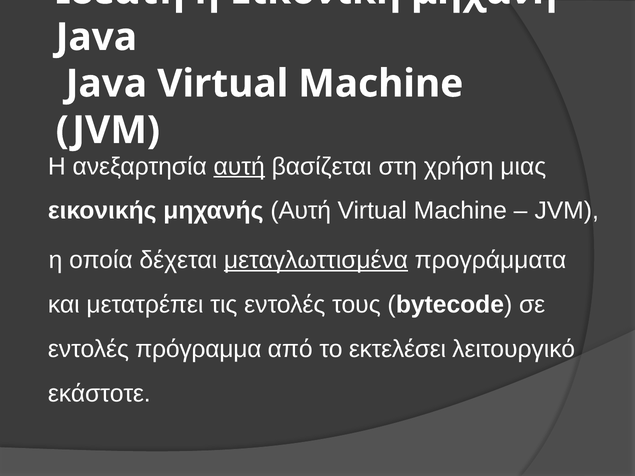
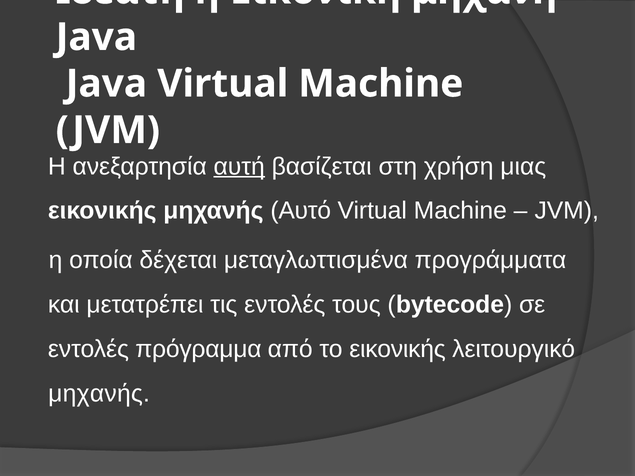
μηχανής Αυτή: Αυτή -> Αυτό
μεταγλωττισμένα underline: present -> none
το εκτελέσει: εκτελέσει -> εικονικής
εκάστοτε at (99, 394): εκάστοτε -> μηχανής
